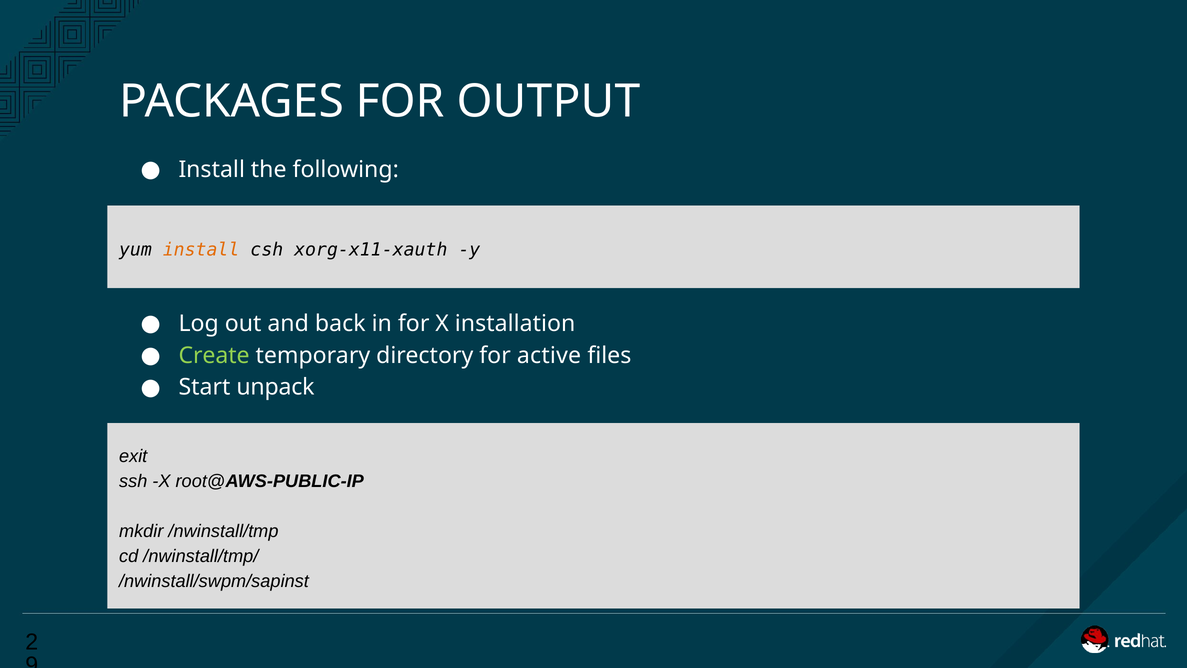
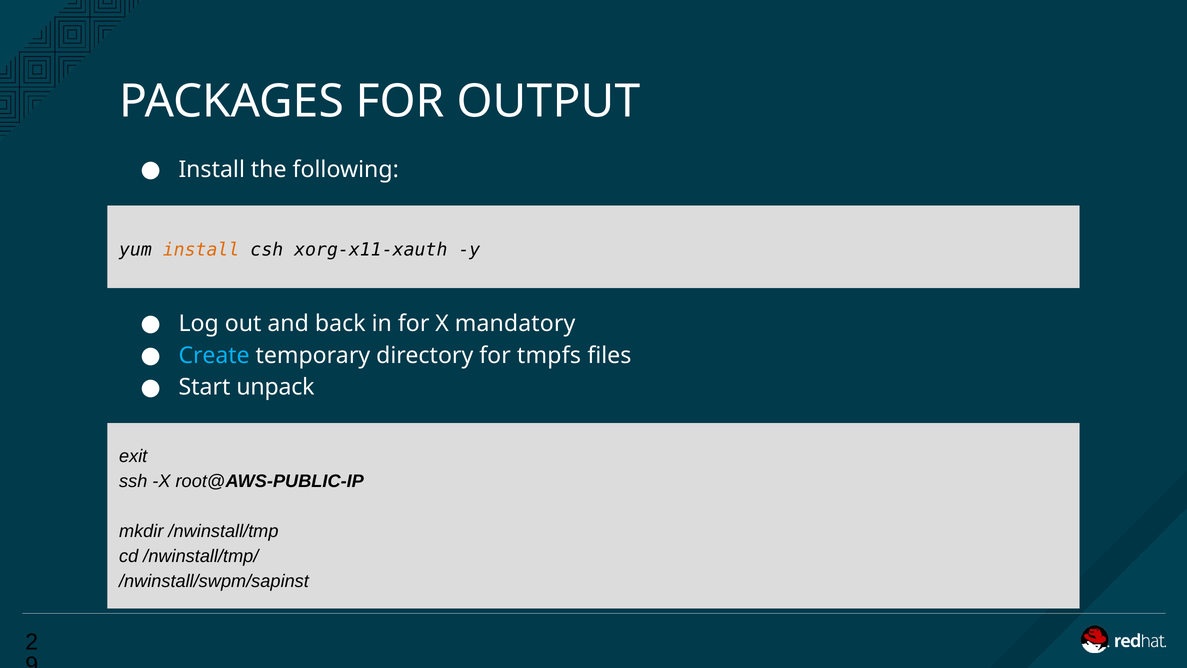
installation: installation -> mandatory
Create colour: light green -> light blue
active: active -> tmpfs
